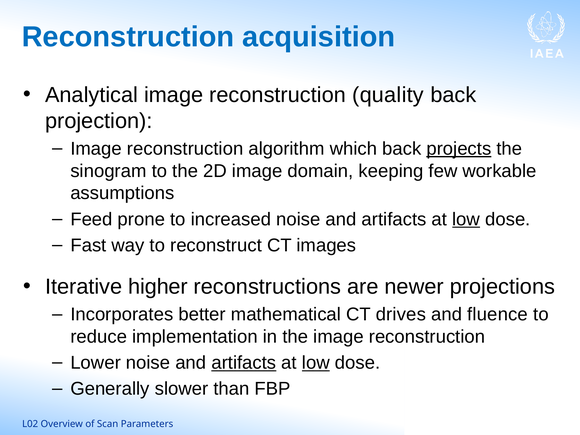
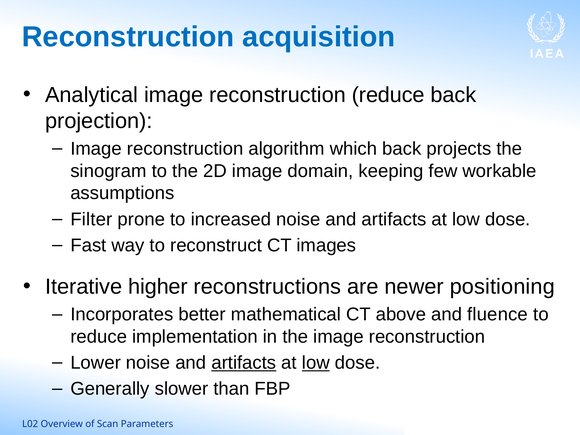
reconstruction quality: quality -> reduce
projects underline: present -> none
Feed: Feed -> Filter
low at (466, 219) underline: present -> none
projections: projections -> positioning
drives: drives -> above
